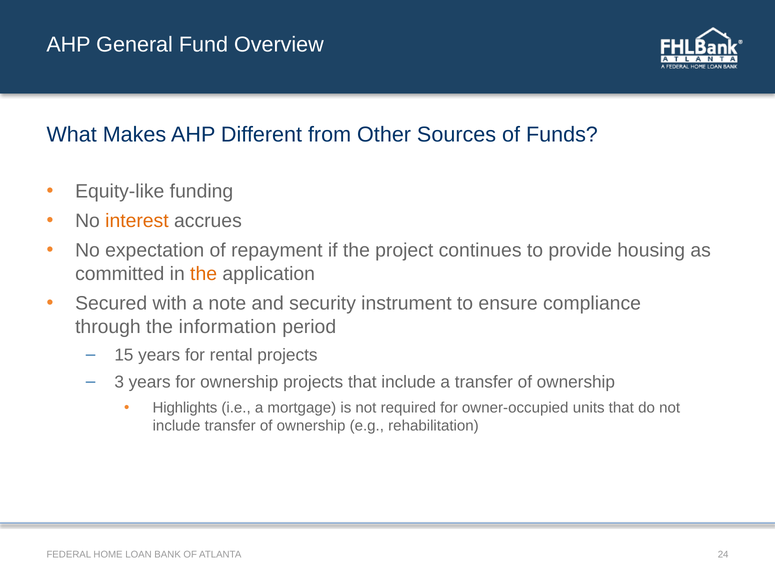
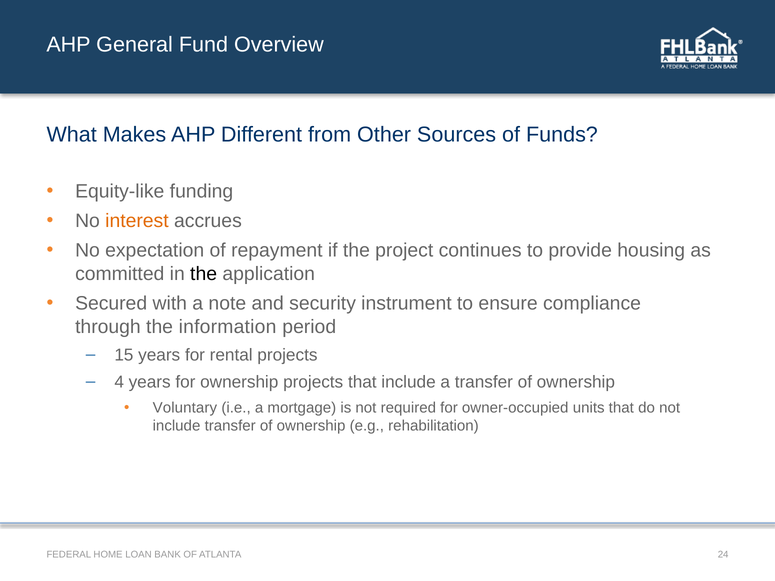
the at (204, 274) colour: orange -> black
3: 3 -> 4
Highlights: Highlights -> Voluntary
